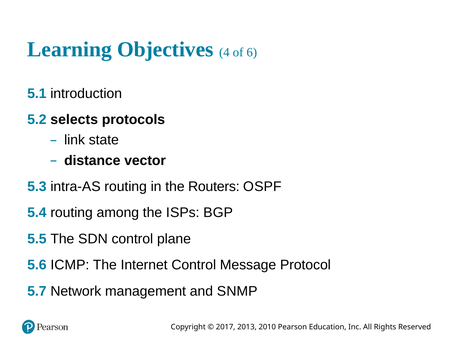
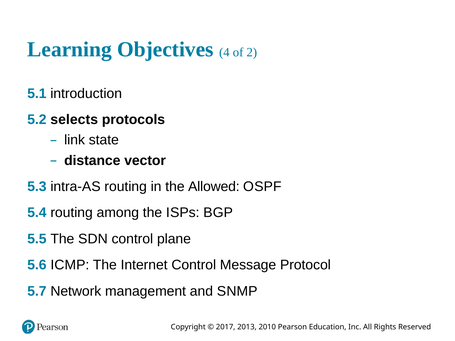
6: 6 -> 2
Routers: Routers -> Allowed
